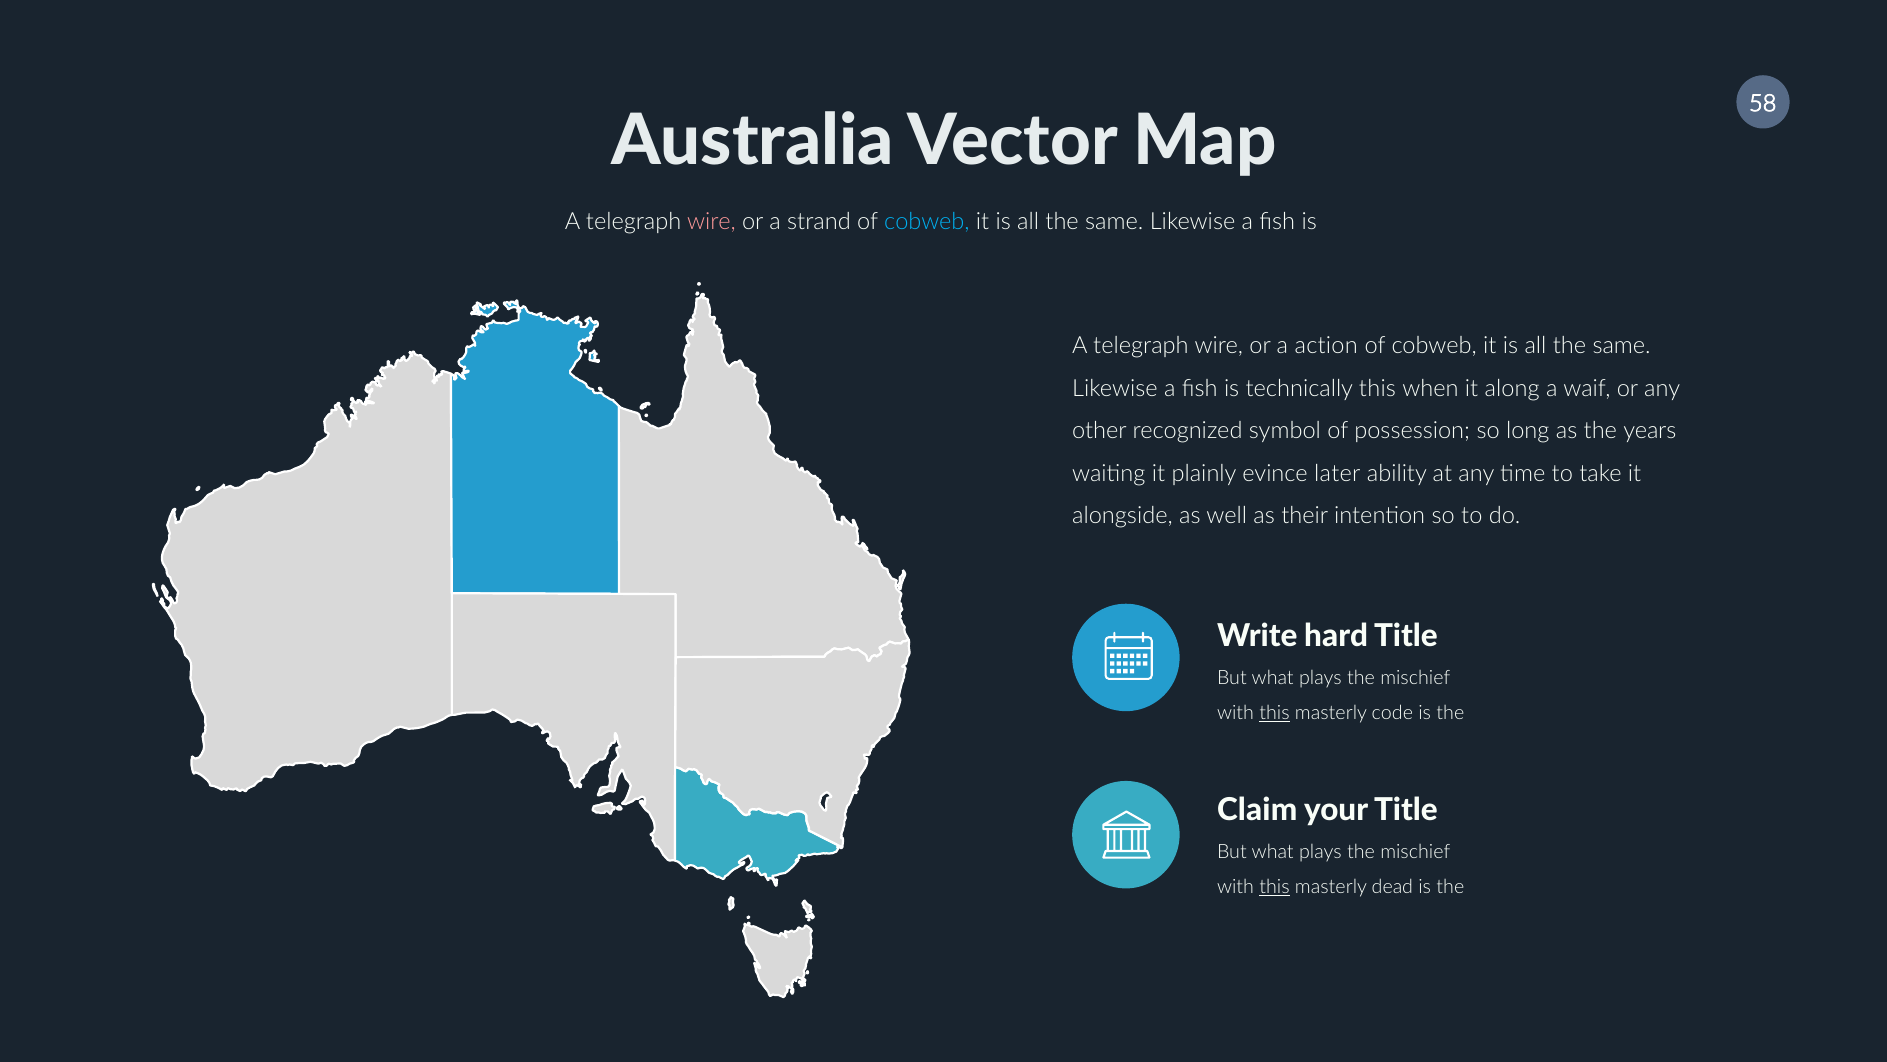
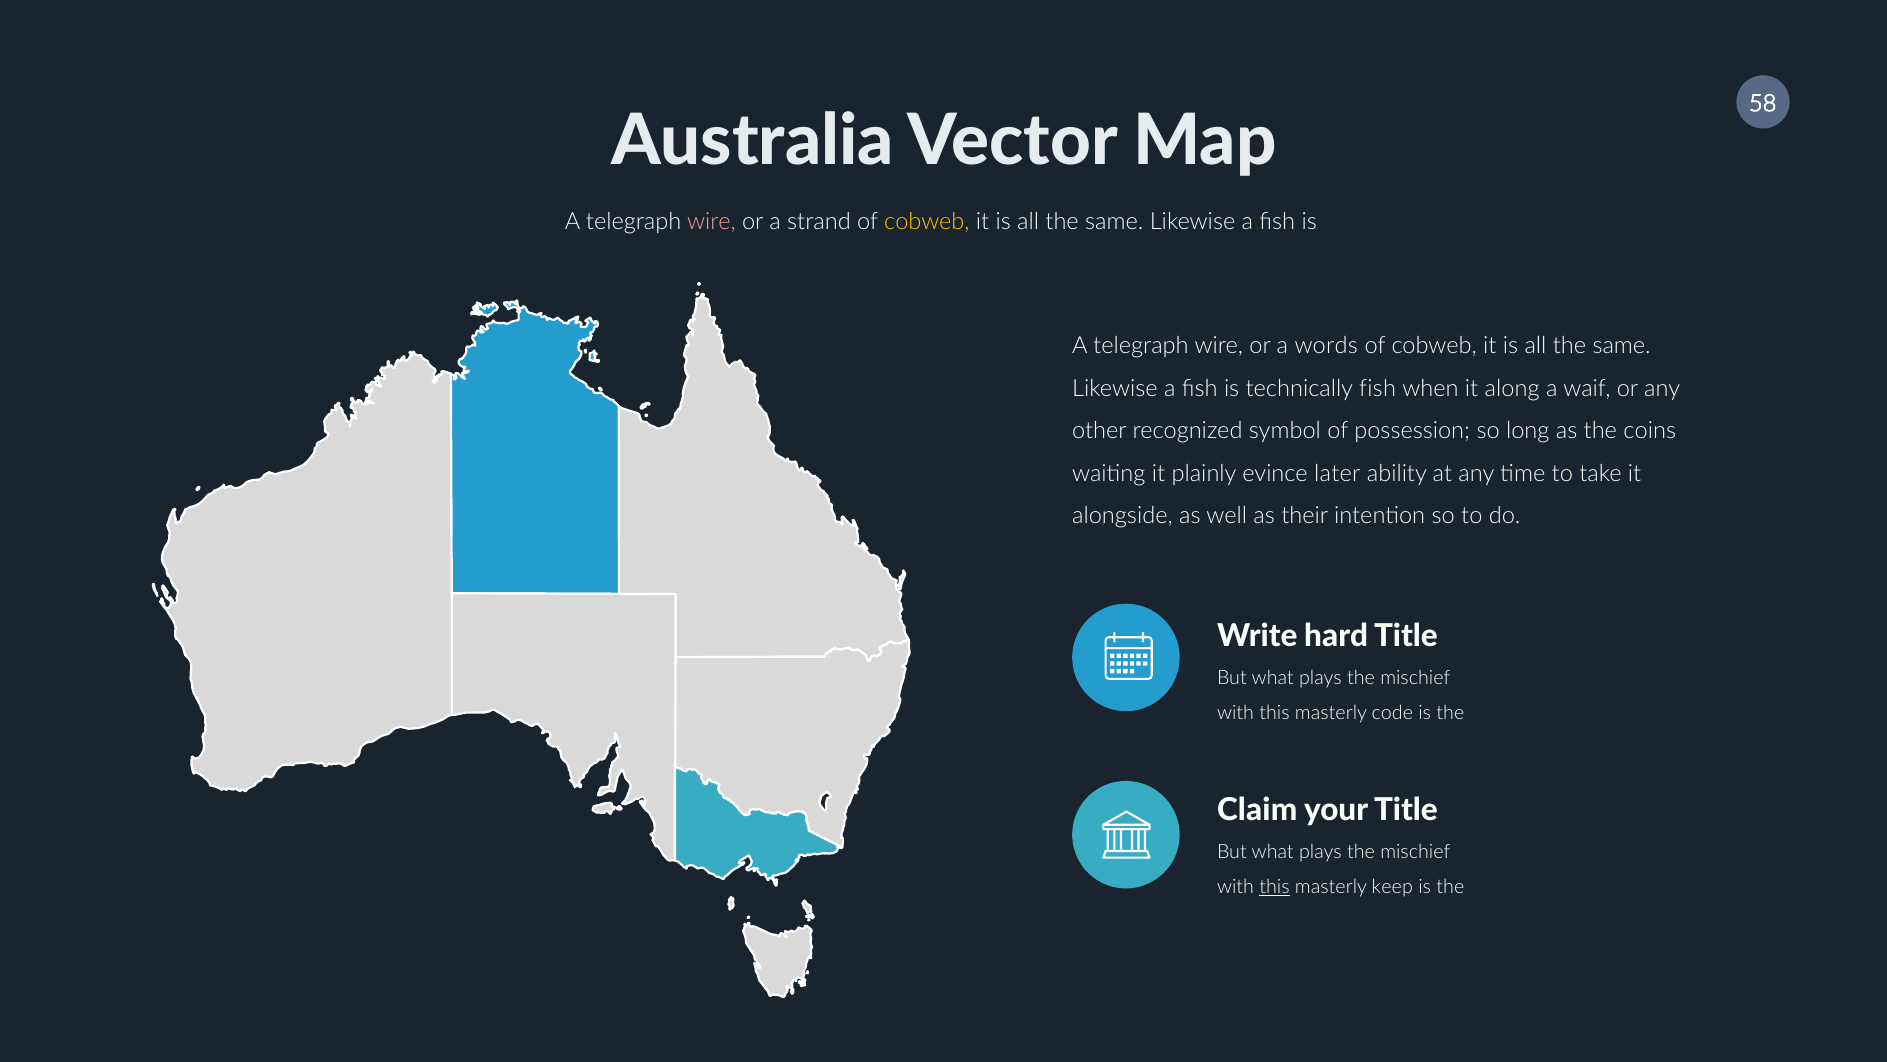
cobweb at (927, 222) colour: light blue -> yellow
action: action -> words
technically this: this -> fish
years: years -> coins
this at (1275, 713) underline: present -> none
dead: dead -> keep
